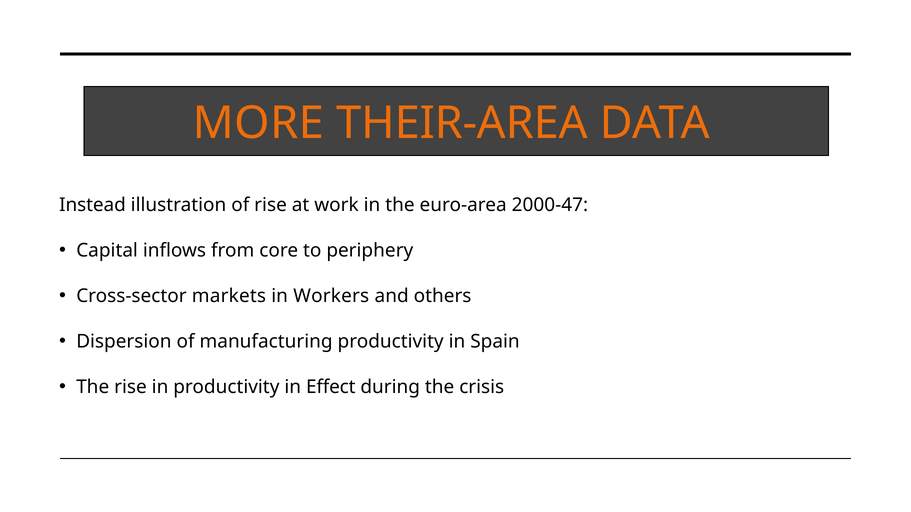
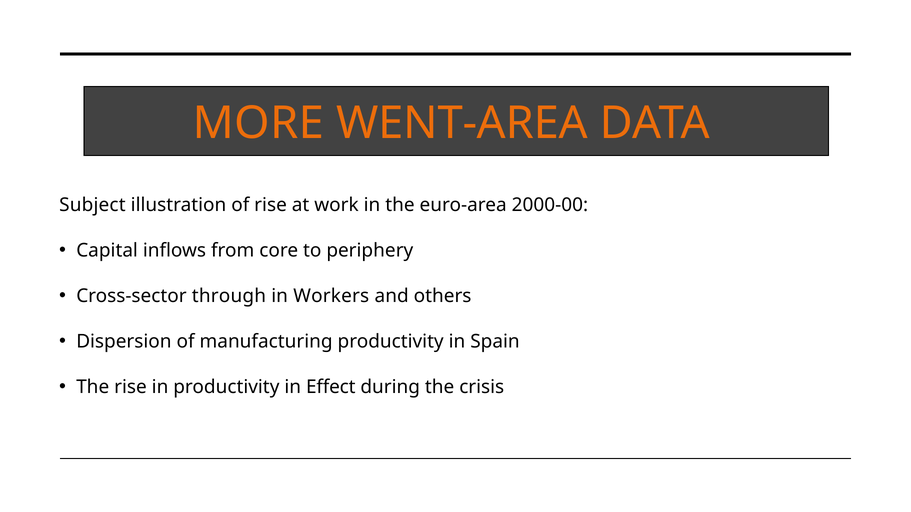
THEIR-AREA: THEIR-AREA -> WENT-AREA
Instead: Instead -> Subject
2000-47: 2000-47 -> 2000-00
markets: markets -> through
